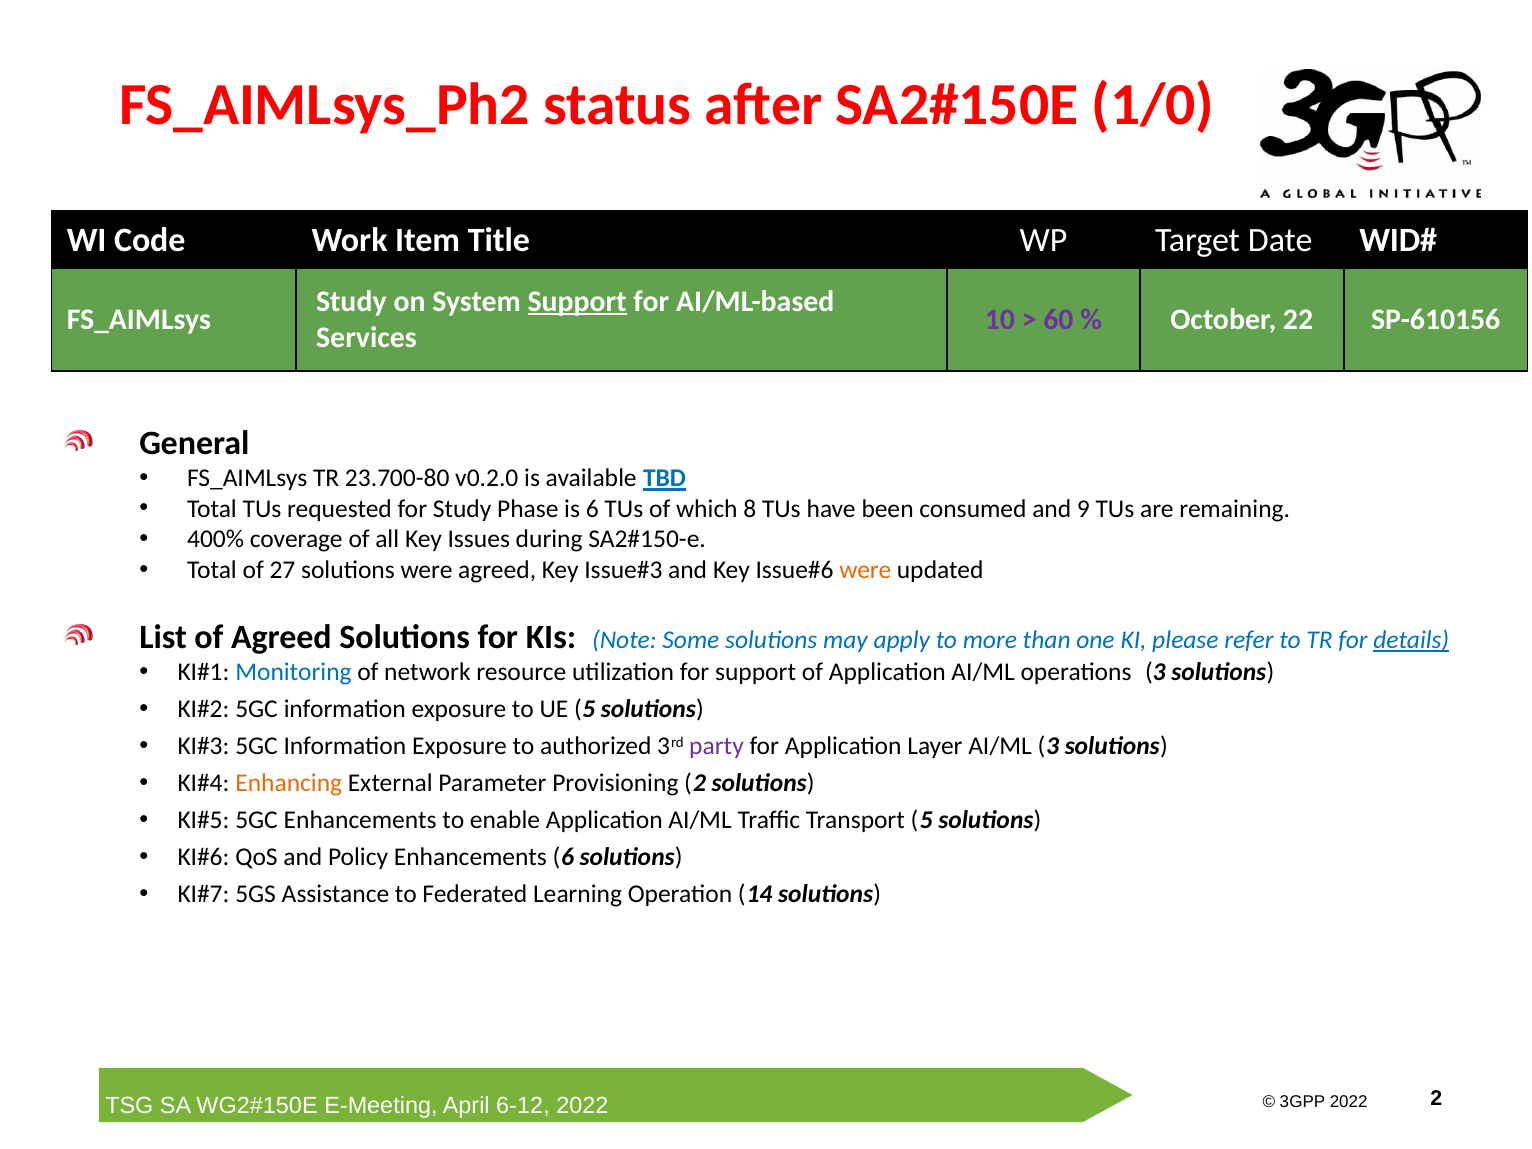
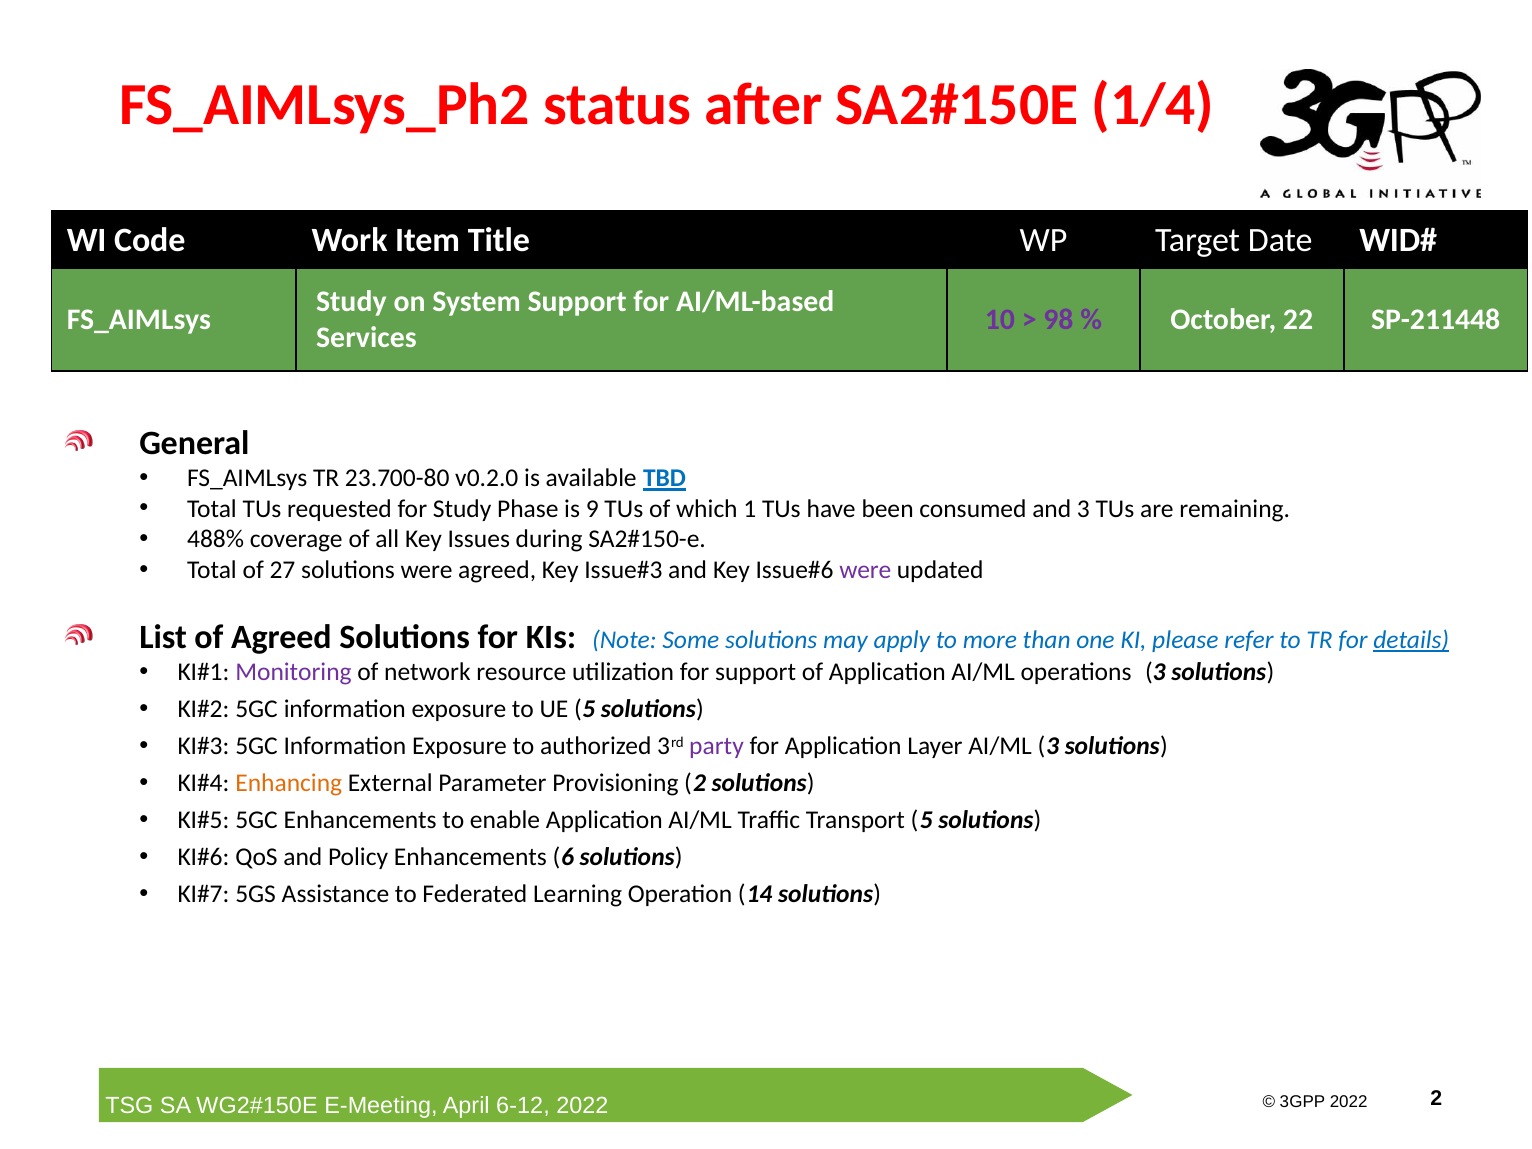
1/0: 1/0 -> 1/4
Support at (577, 302) underline: present -> none
60: 60 -> 98
SP-610156: SP-610156 -> SP-211448
is 6: 6 -> 9
8: 8 -> 1
and 9: 9 -> 3
400%: 400% -> 488%
were at (865, 570) colour: orange -> purple
Monitoring colour: blue -> purple
